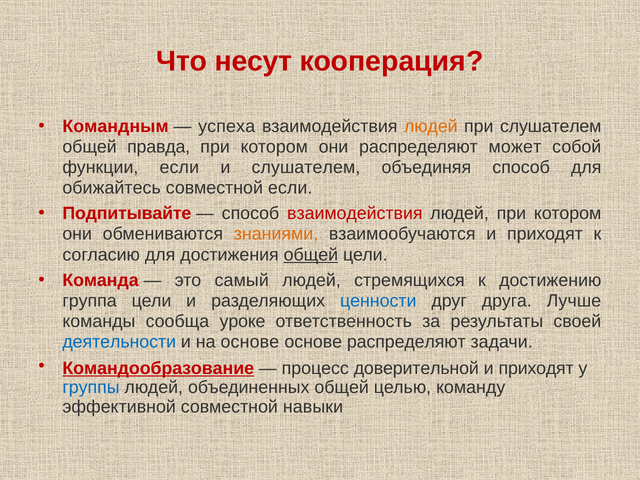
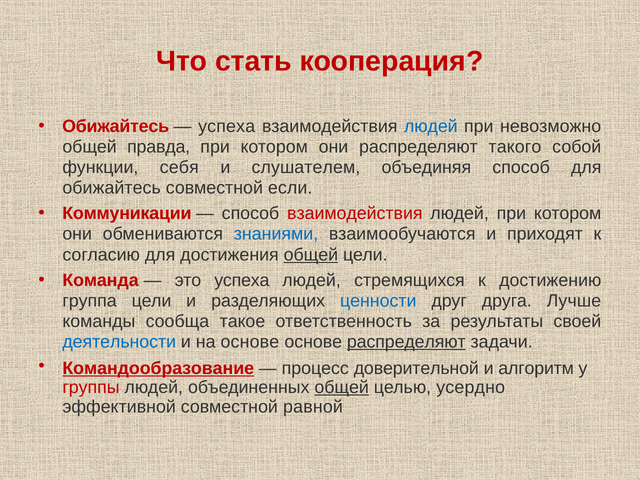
несут: несут -> стать
Командным at (115, 126): Командным -> Обижайтесь
людей at (431, 126) colour: orange -> blue
при слушателем: слушателем -> невозможно
может: может -> такого
функции если: если -> себя
Подпитывайте: Подпитывайте -> Коммуникации
знаниями colour: orange -> blue
это самый: самый -> успеха
уроке: уроке -> такое
распределяют at (406, 342) underline: none -> present
приходят at (536, 368): приходят -> алгоритм
группы colour: blue -> red
общей at (342, 388) underline: none -> present
команду: команду -> усердно
навыки: навыки -> равной
